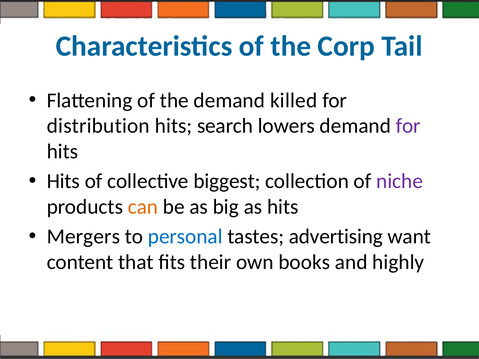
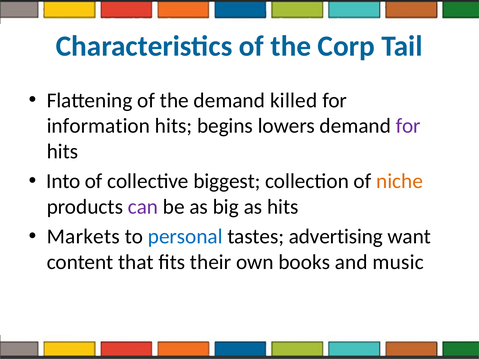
distribution: distribution -> information
search: search -> begins
Hits at (63, 181): Hits -> Into
niche colour: purple -> orange
can colour: orange -> purple
Mergers: Mergers -> Markets
highly: highly -> music
